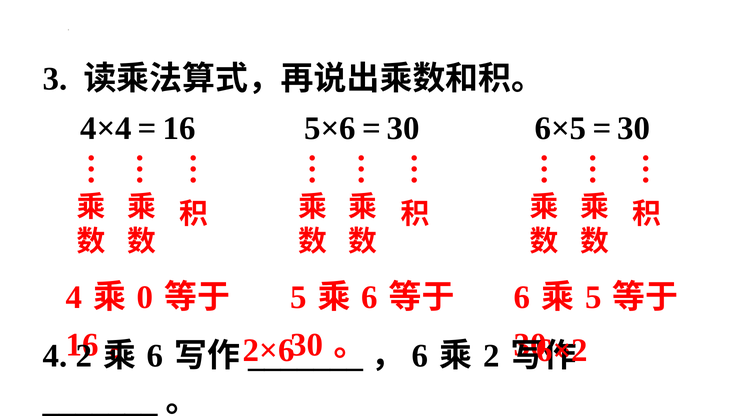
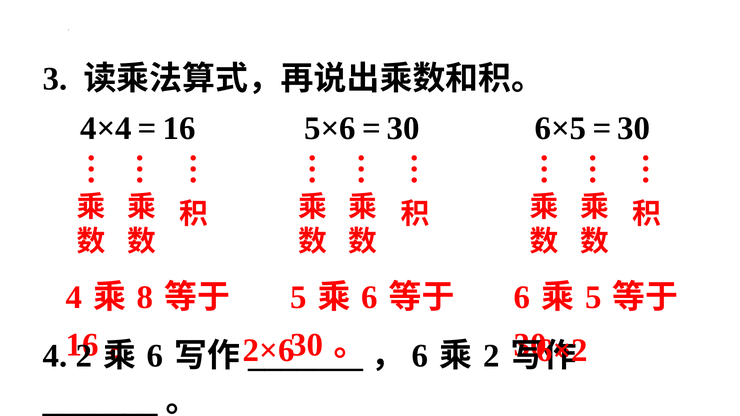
0: 0 -> 8
